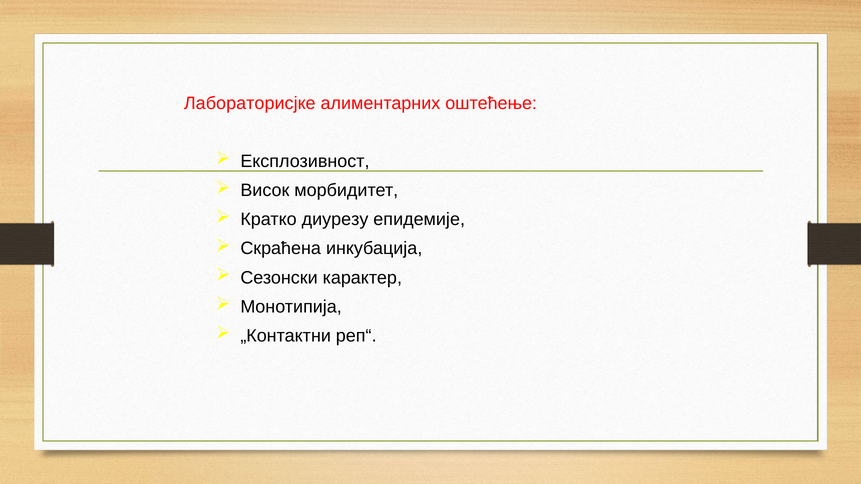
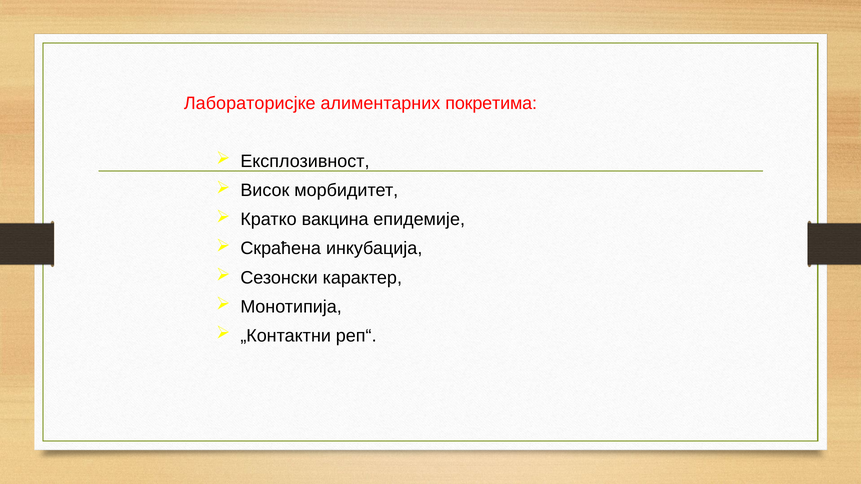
оштећење: оштећење -> покретима
диурезу: диурезу -> вакцина
